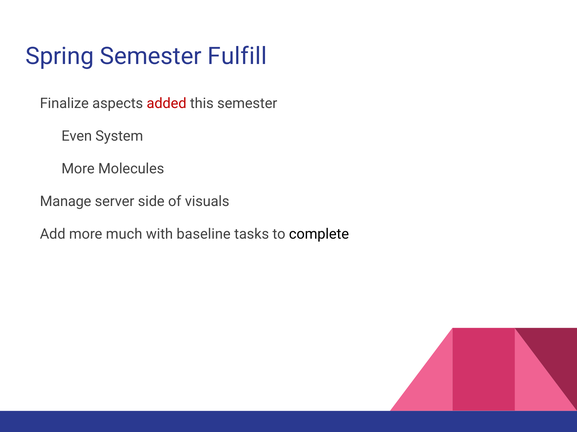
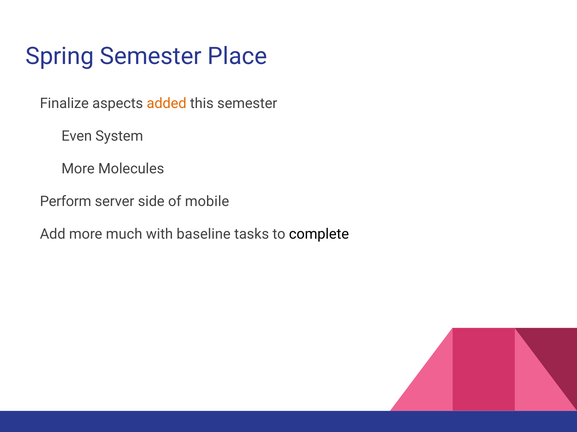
Fulfill: Fulfill -> Place
added colour: red -> orange
Manage: Manage -> Perform
visuals: visuals -> mobile
